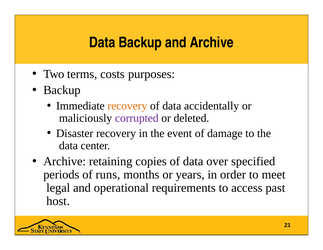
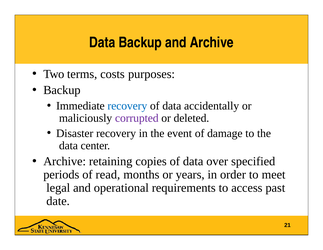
recovery at (127, 106) colour: orange -> blue
runs: runs -> read
host: host -> date
